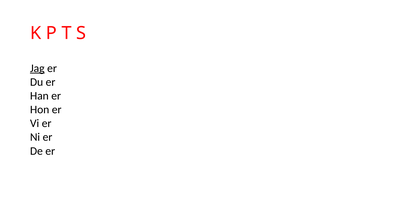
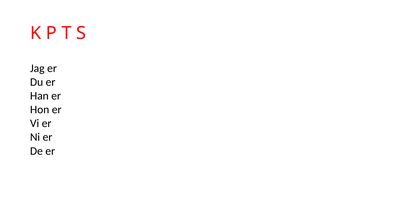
Jag underline: present -> none
